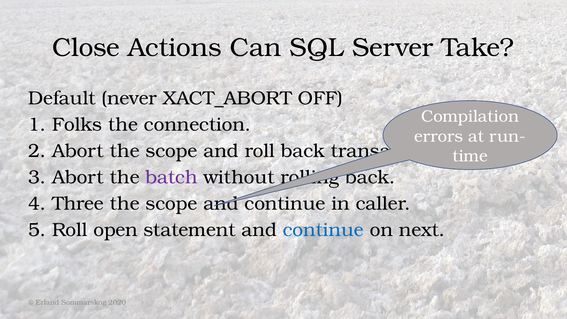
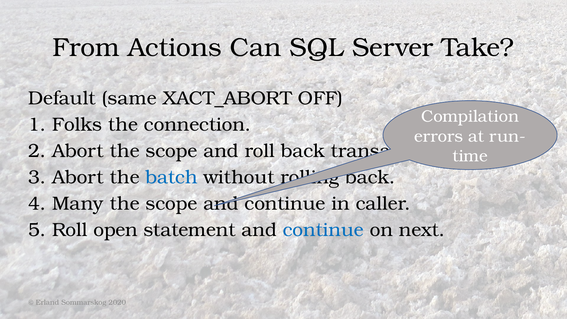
Close: Close -> From
never: never -> same
batch colour: purple -> blue
Three: Three -> Many
